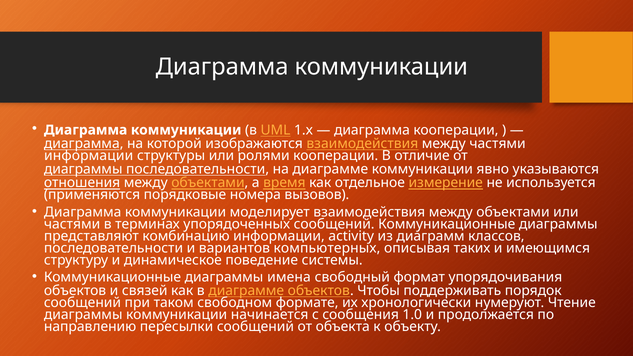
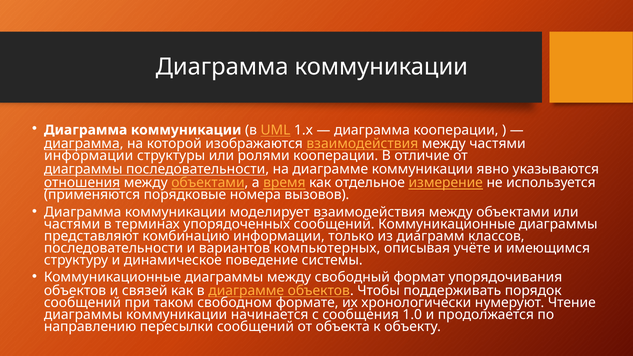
activity: activity -> только
таких: таких -> учёте
диаграммы имена: имена -> между
